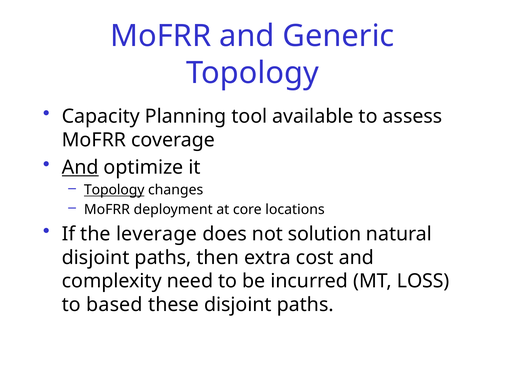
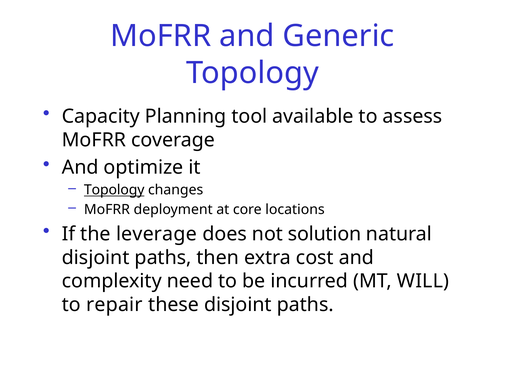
And at (80, 168) underline: present -> none
LOSS: LOSS -> WILL
based: based -> repair
